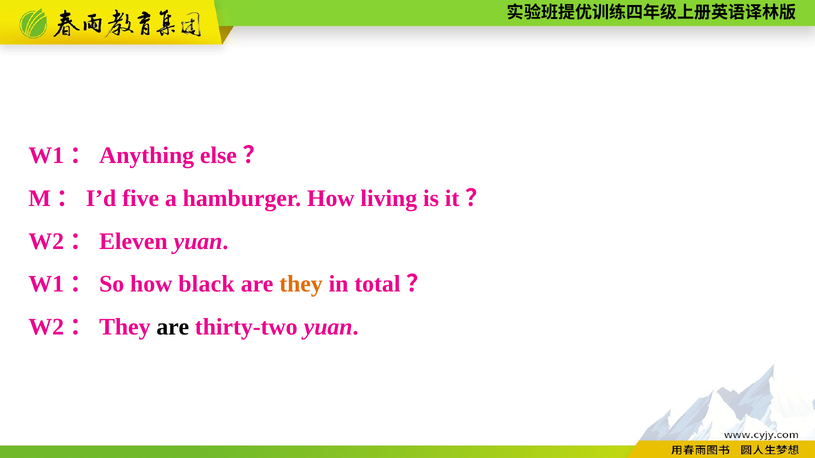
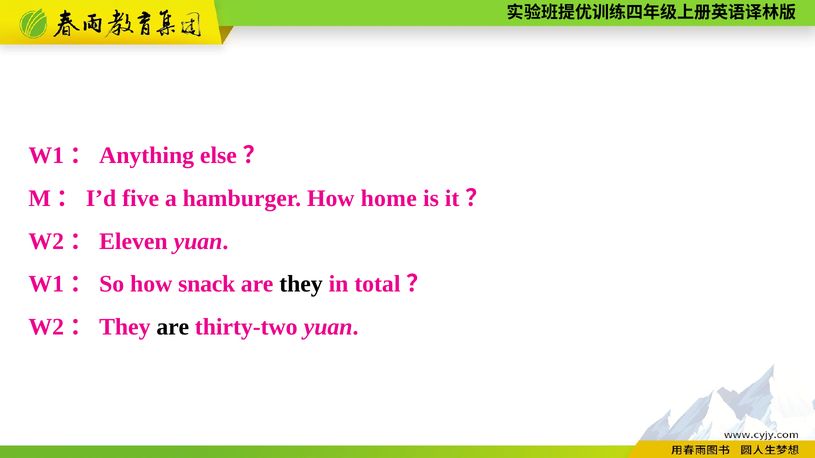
living: living -> home
black: black -> snack
they at (301, 284) colour: orange -> black
